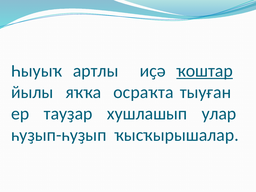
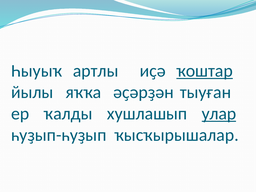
осраҡта: осраҡта -> әҫәрҙән
тауҙар: тауҙар -> ҡалды
улар underline: none -> present
